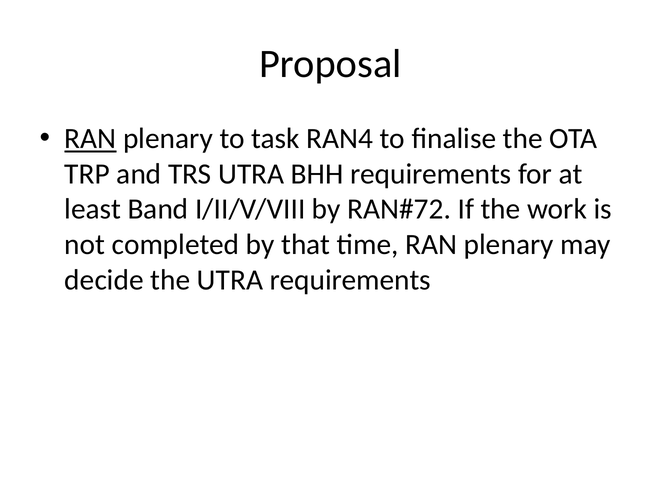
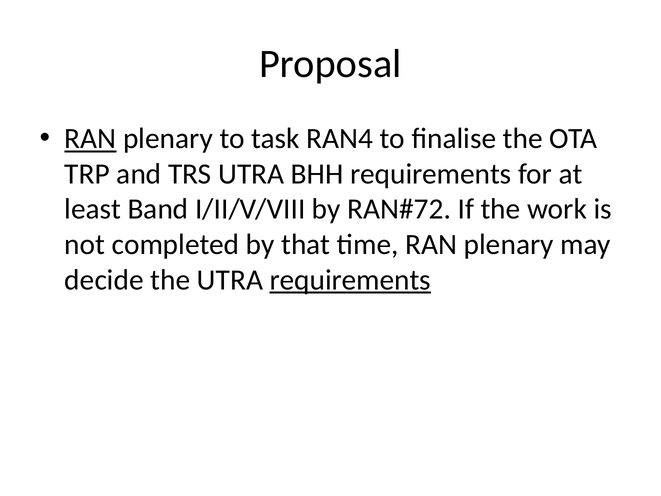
requirements at (350, 280) underline: none -> present
